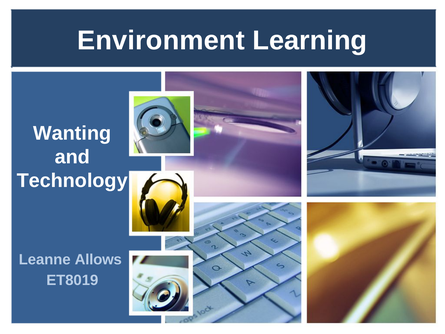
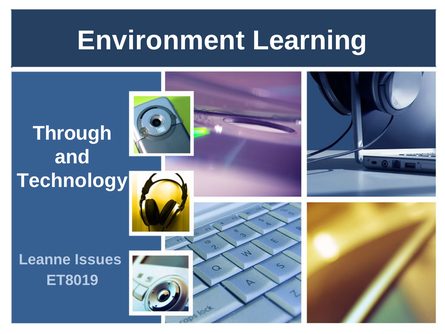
Wanting: Wanting -> Through
Allows: Allows -> Issues
